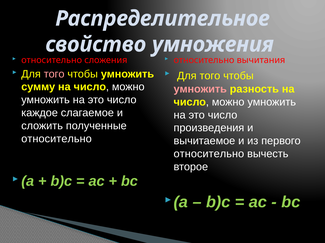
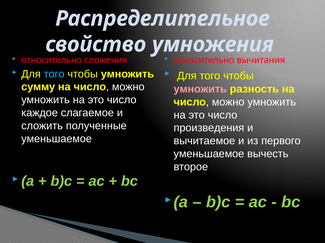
того at (54, 74) colour: pink -> light blue
относительно at (57, 139): относительно -> уменьшаемое
относительно at (209, 154): относительно -> уменьшаемое
